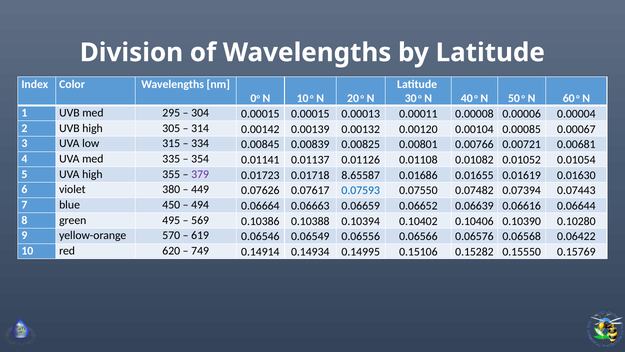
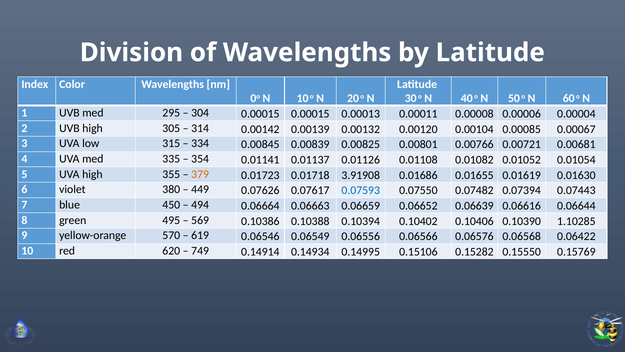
379 colour: purple -> orange
8.65587: 8.65587 -> 3.91908
0.10280: 0.10280 -> 1.10285
